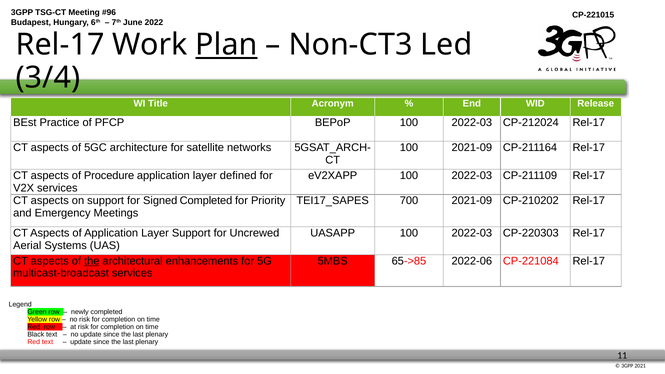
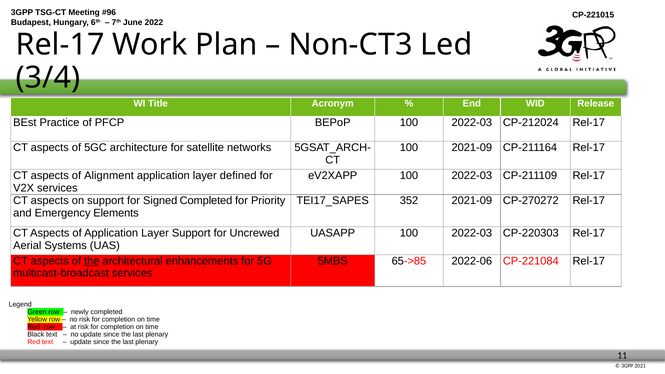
Plan underline: present -> none
Procedure: Procedure -> Alignment
700: 700 -> 352
CP-210202: CP-210202 -> CP-270272
Meetings: Meetings -> Elements
